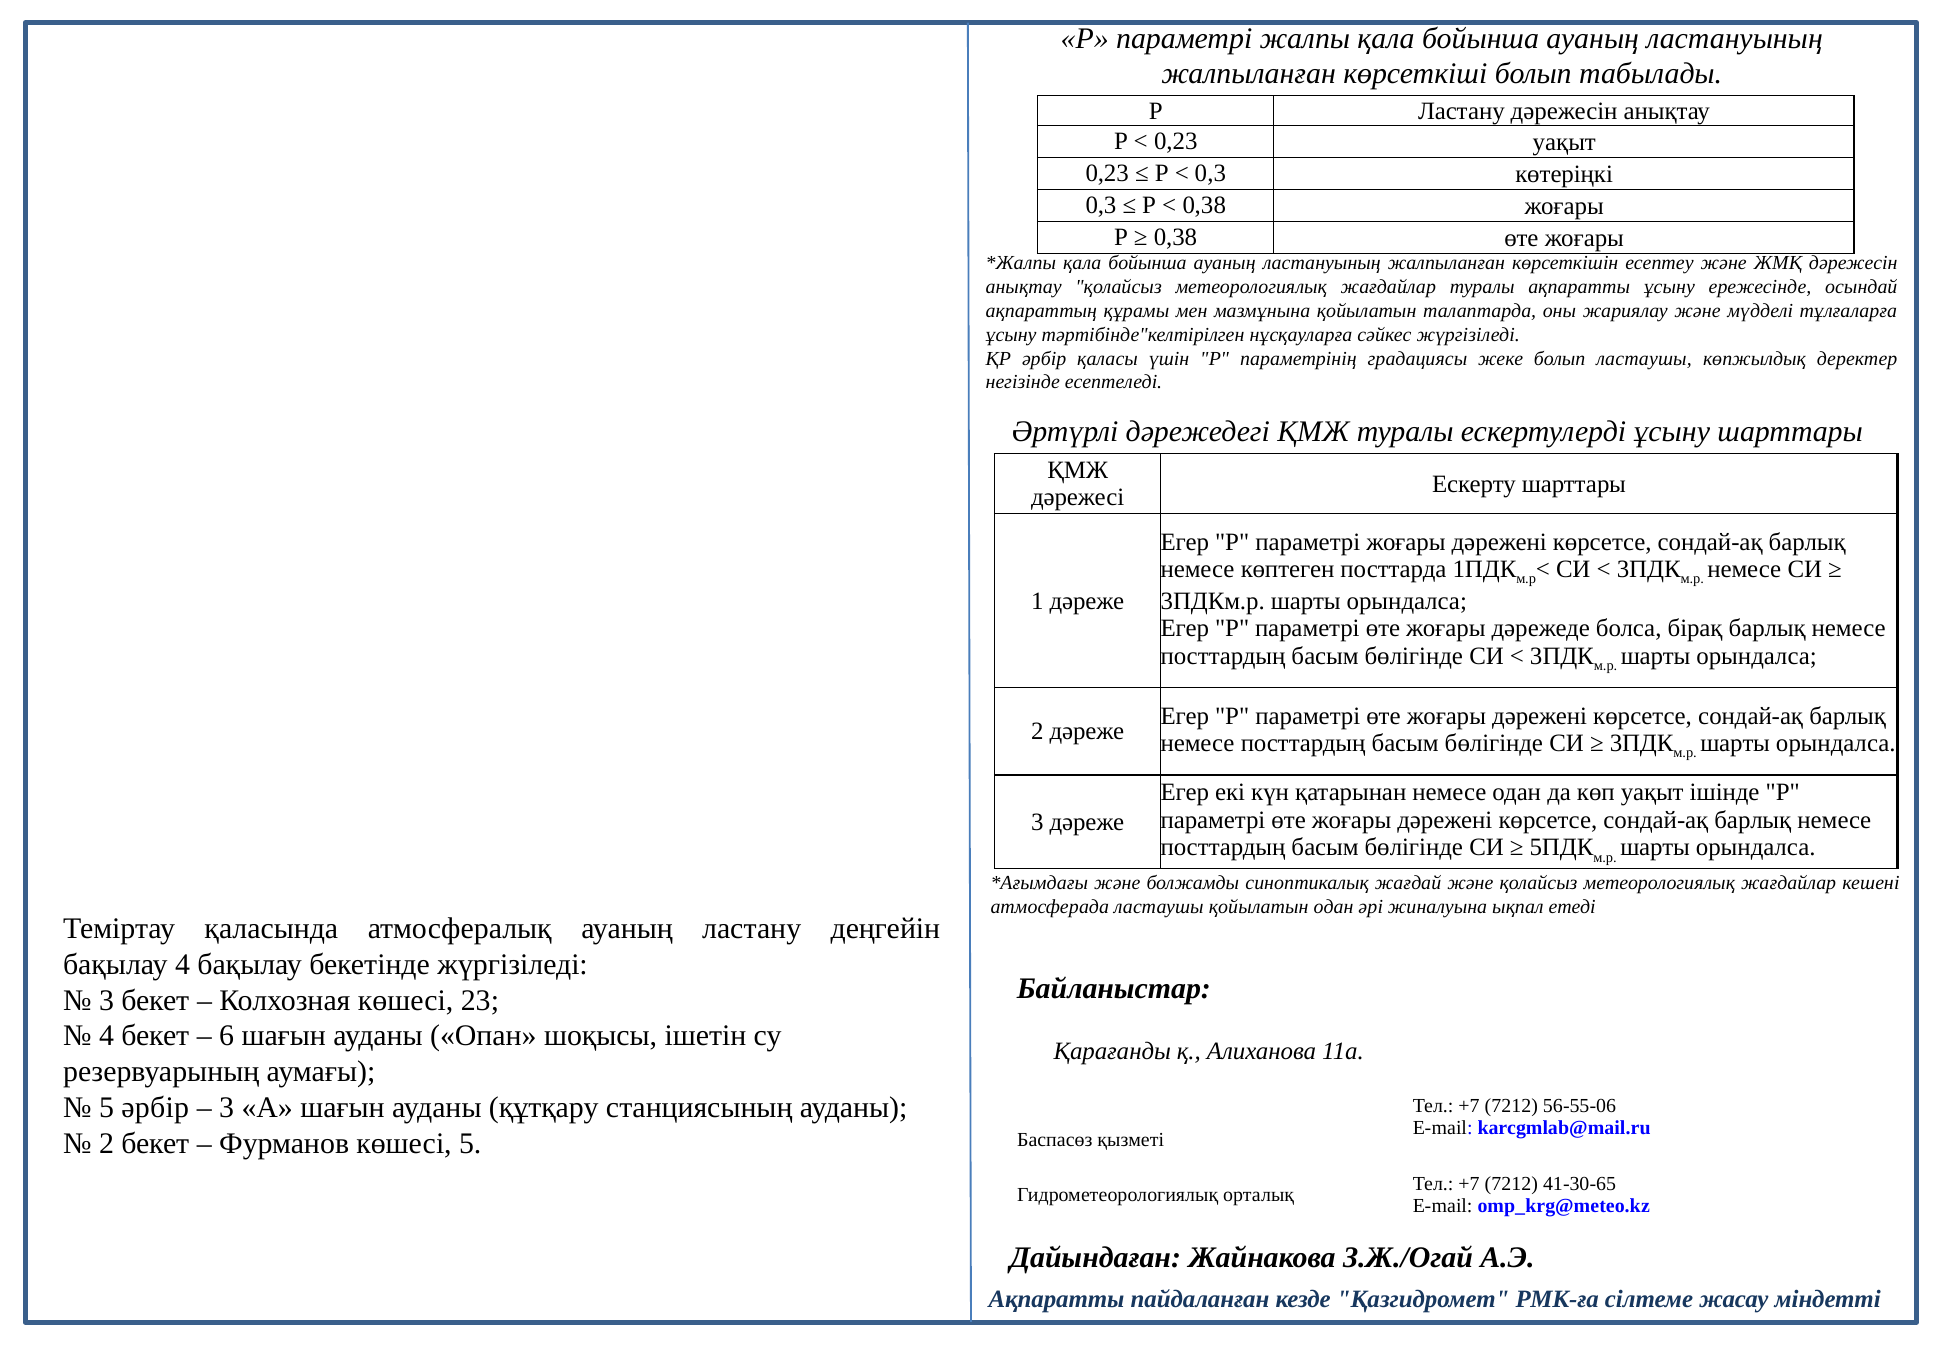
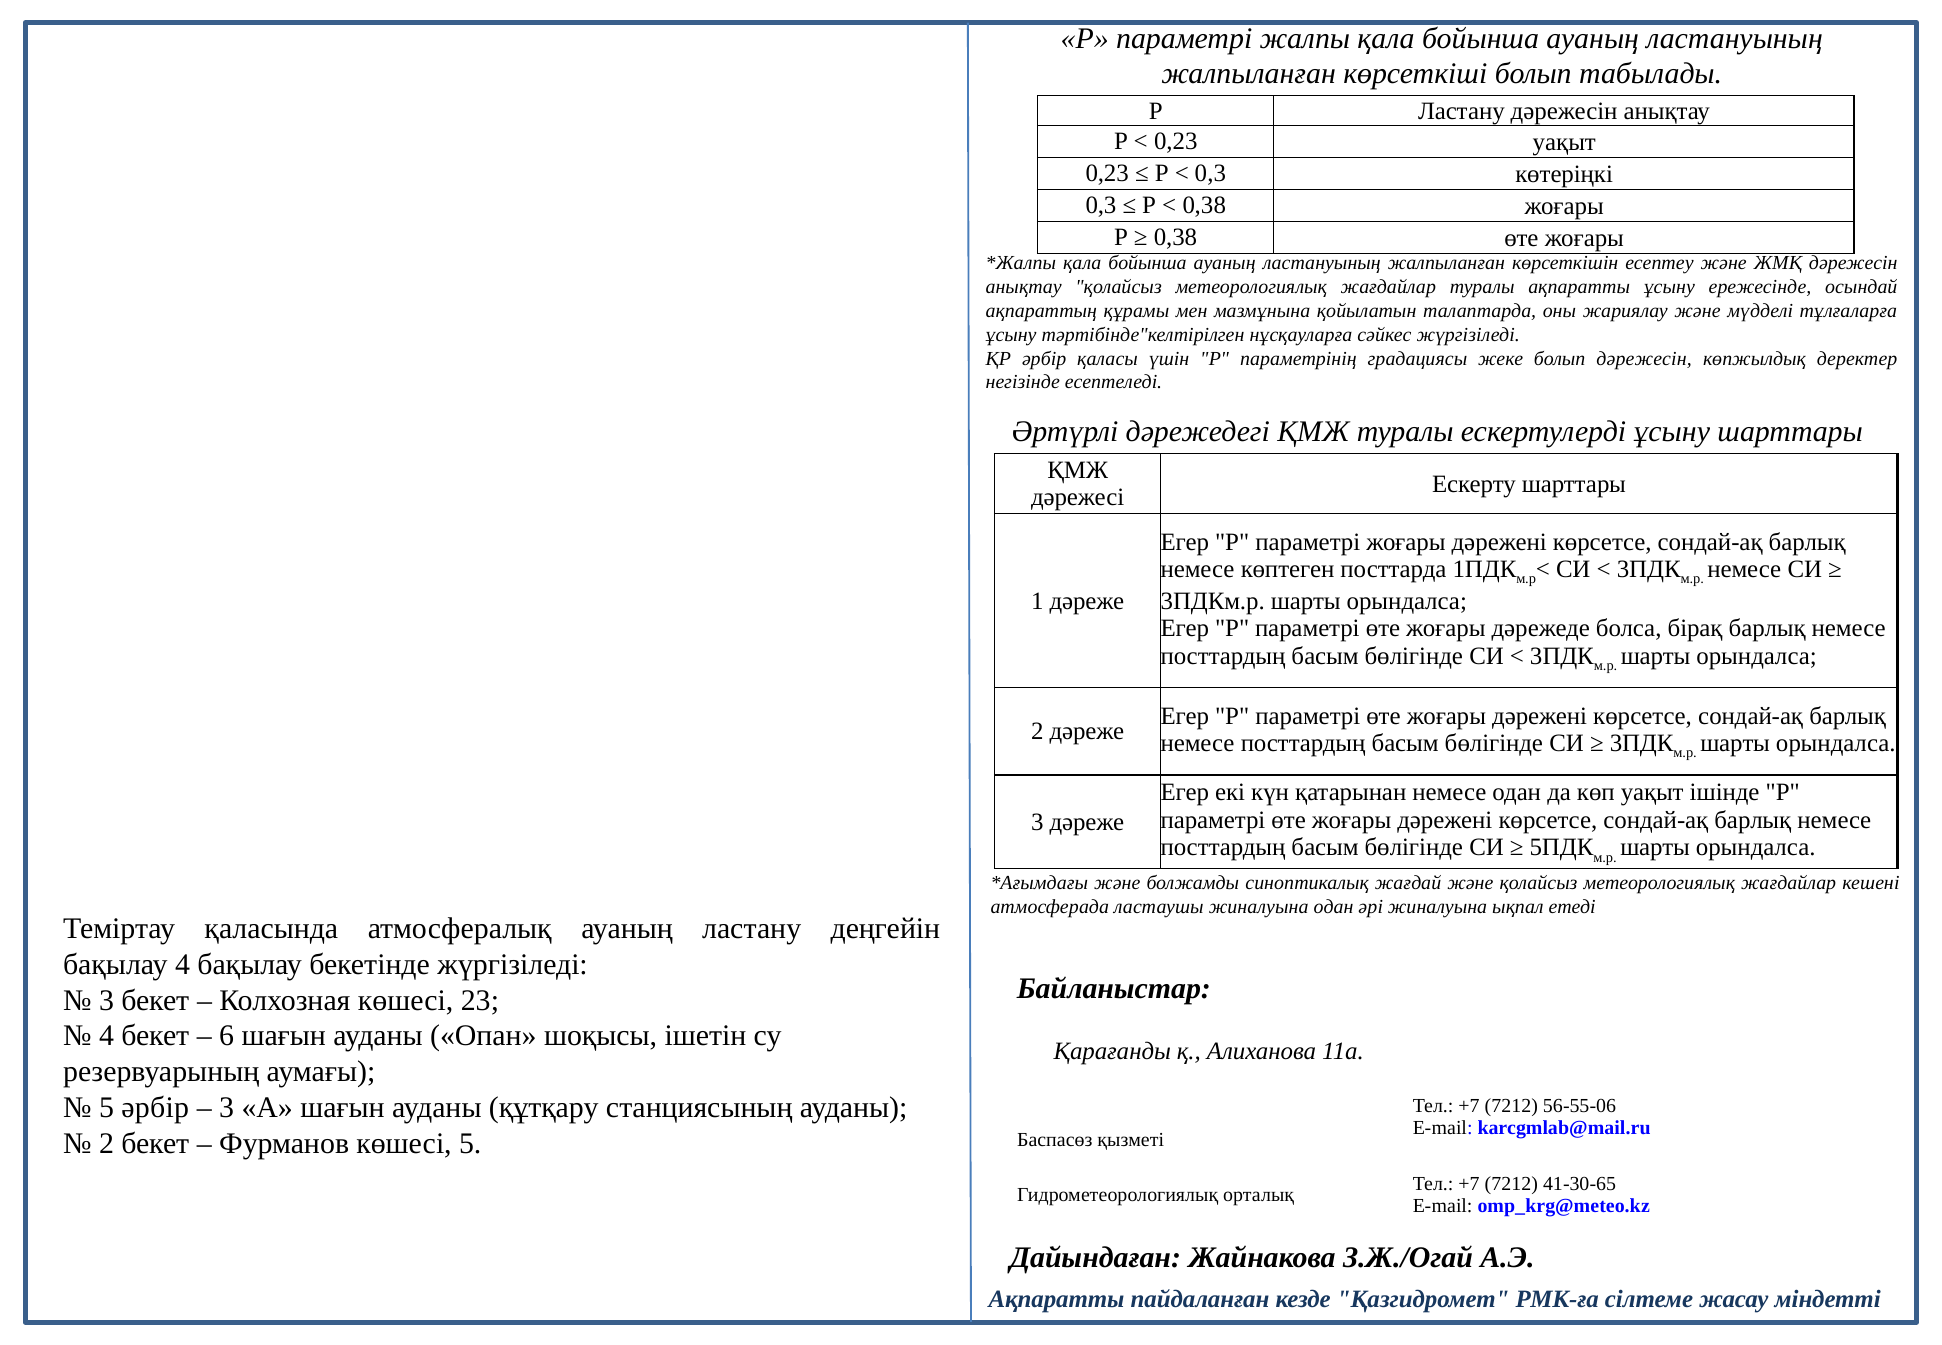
болып ластаушы: ластаушы -> дәрежесін
ластаушы қойылатын: қойылатын -> жиналуына
